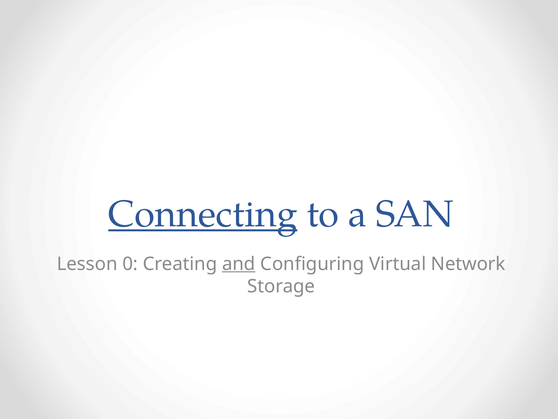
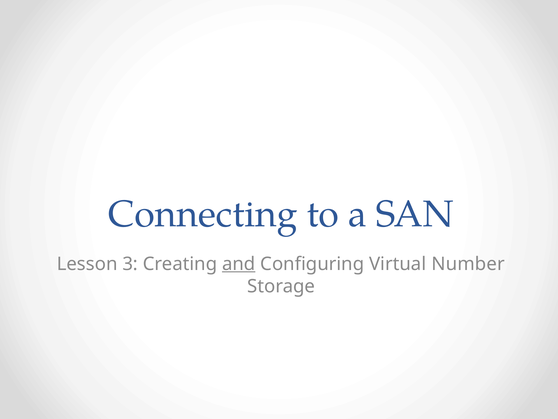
Connecting underline: present -> none
0: 0 -> 3
Network: Network -> Number
